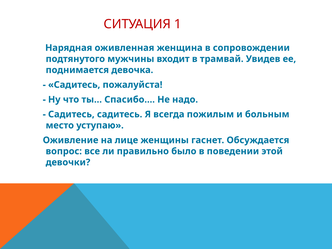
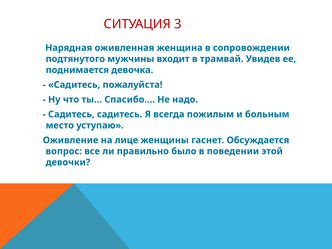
1: 1 -> 3
